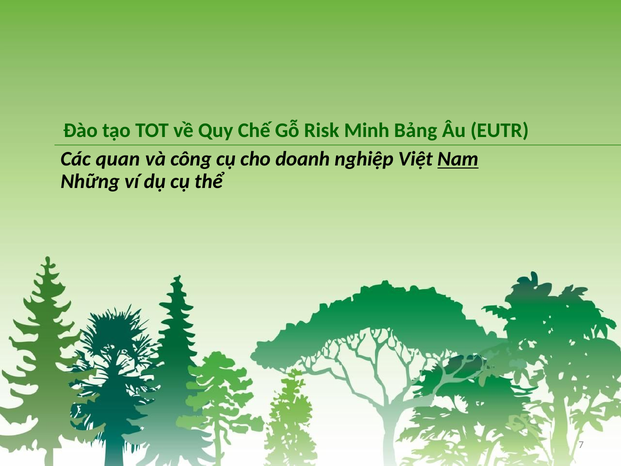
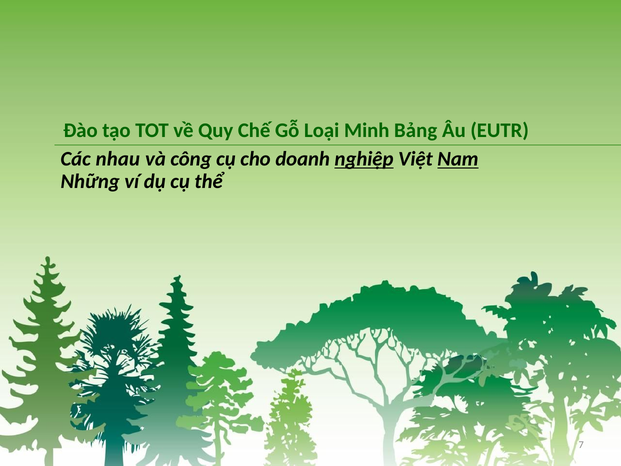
Risk: Risk -> Loại
quan: quan -> nhau
nghiệp underline: none -> present
